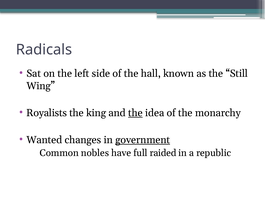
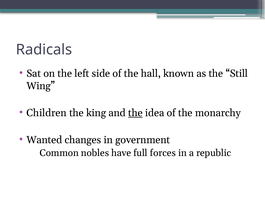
Royalists: Royalists -> Children
government underline: present -> none
raided: raided -> forces
